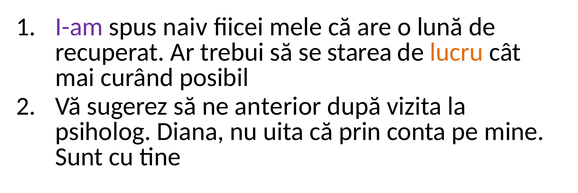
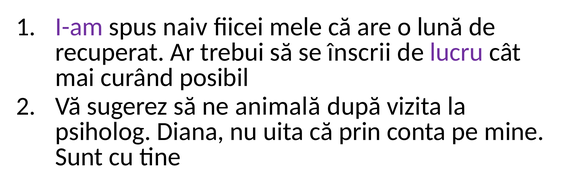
starea: starea -> înscrii
lucru colour: orange -> purple
anterior: anterior -> animală
